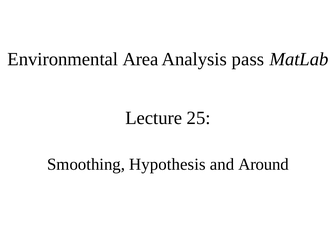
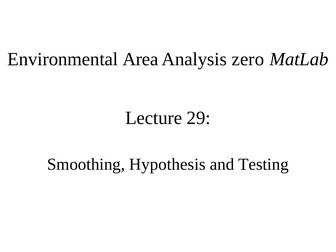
pass: pass -> zero
25: 25 -> 29
Around: Around -> Testing
